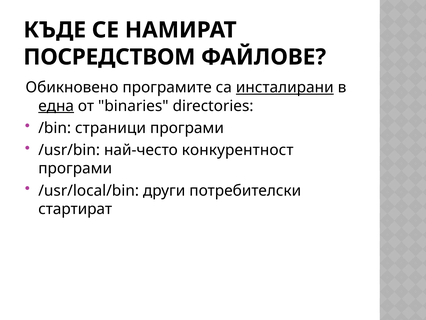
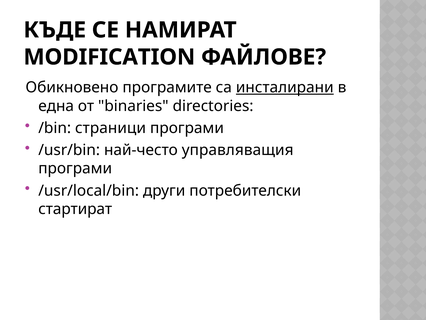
ПОСРЕДСТВОМ: ПОСРЕДСТВОМ -> MODIFICATION
една underline: present -> none
конкурентност: конкурентност -> управляващия
